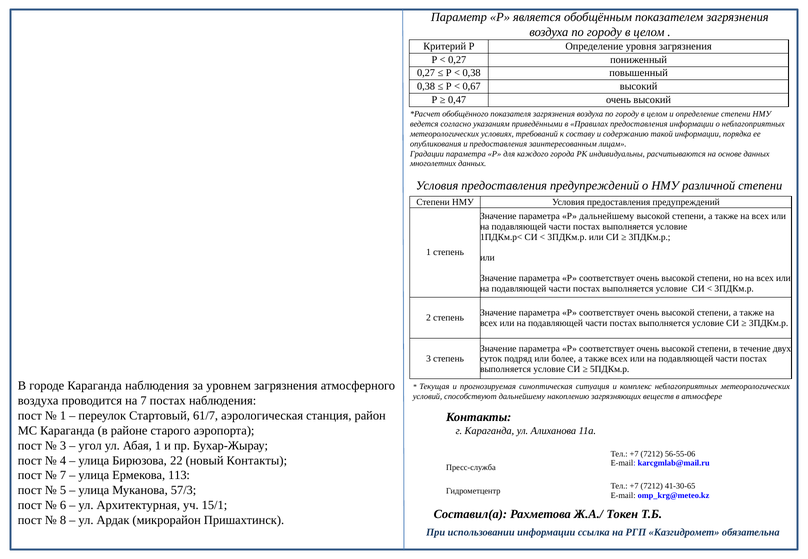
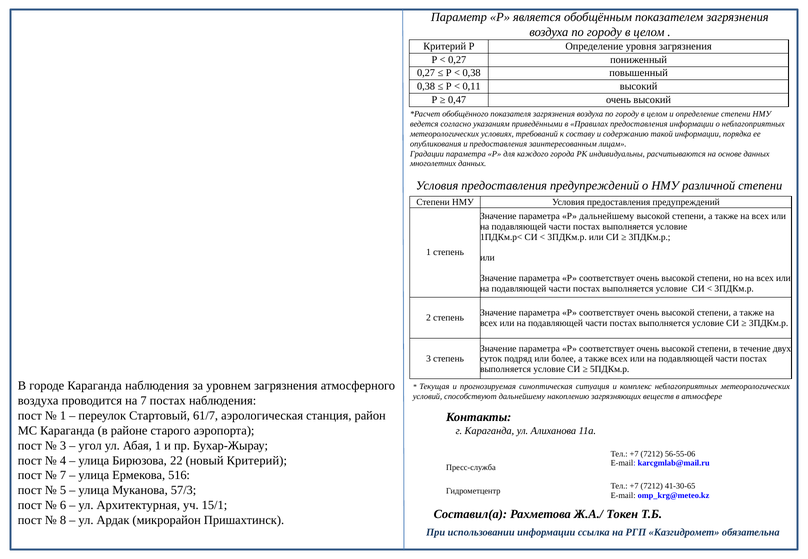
0,67: 0,67 -> 0,11
новый Контакты: Контакты -> Критерий
113: 113 -> 516
